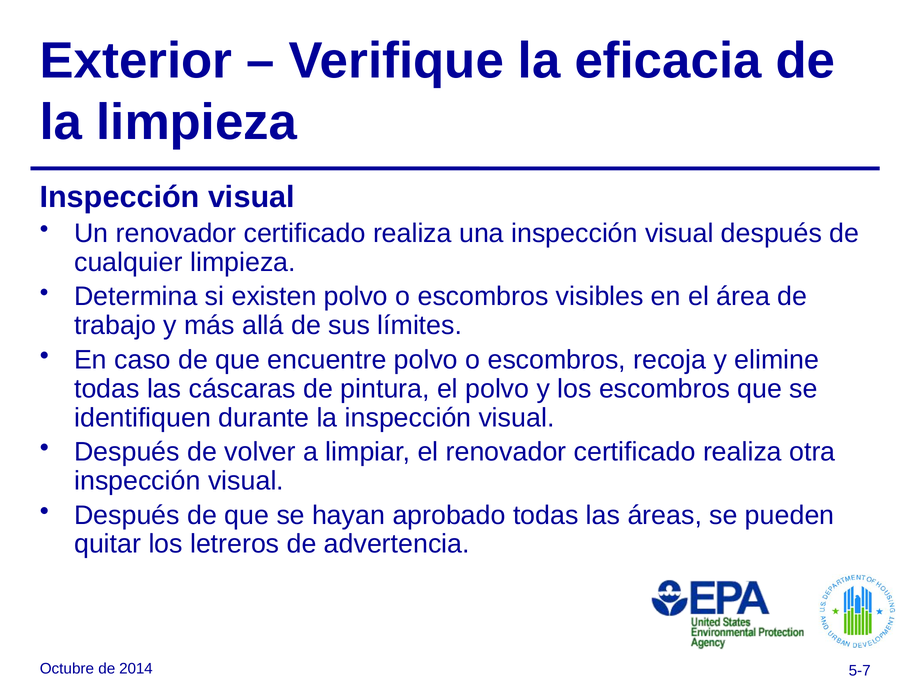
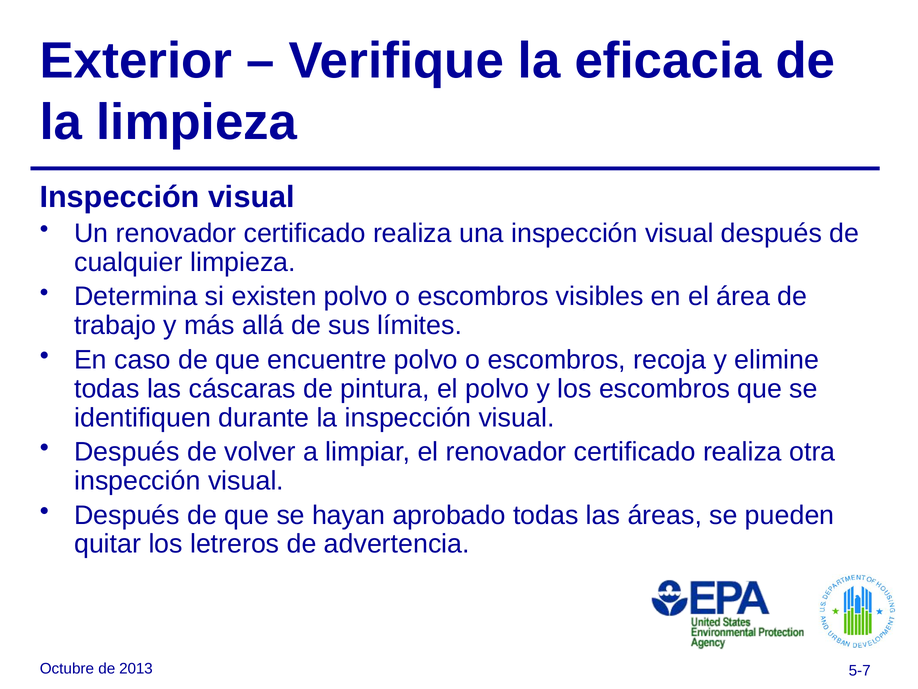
2014: 2014 -> 2013
